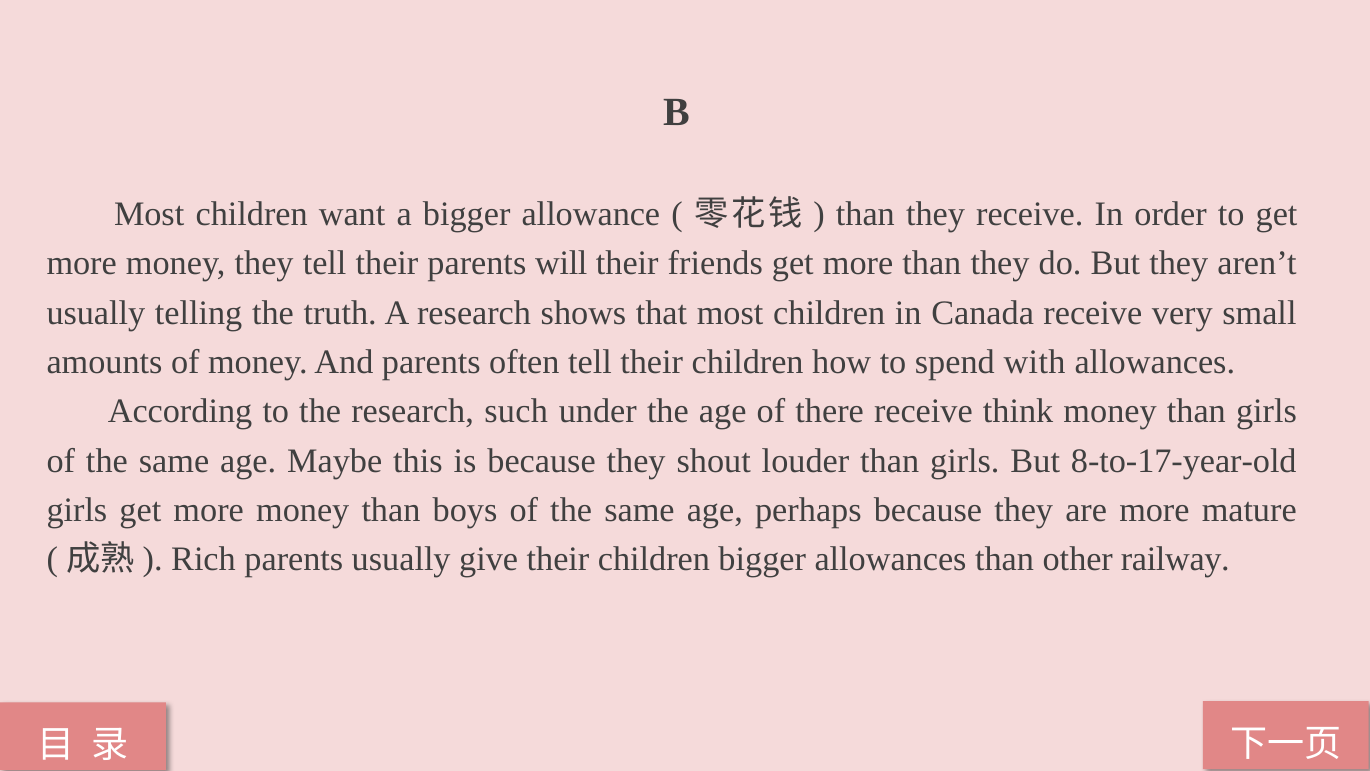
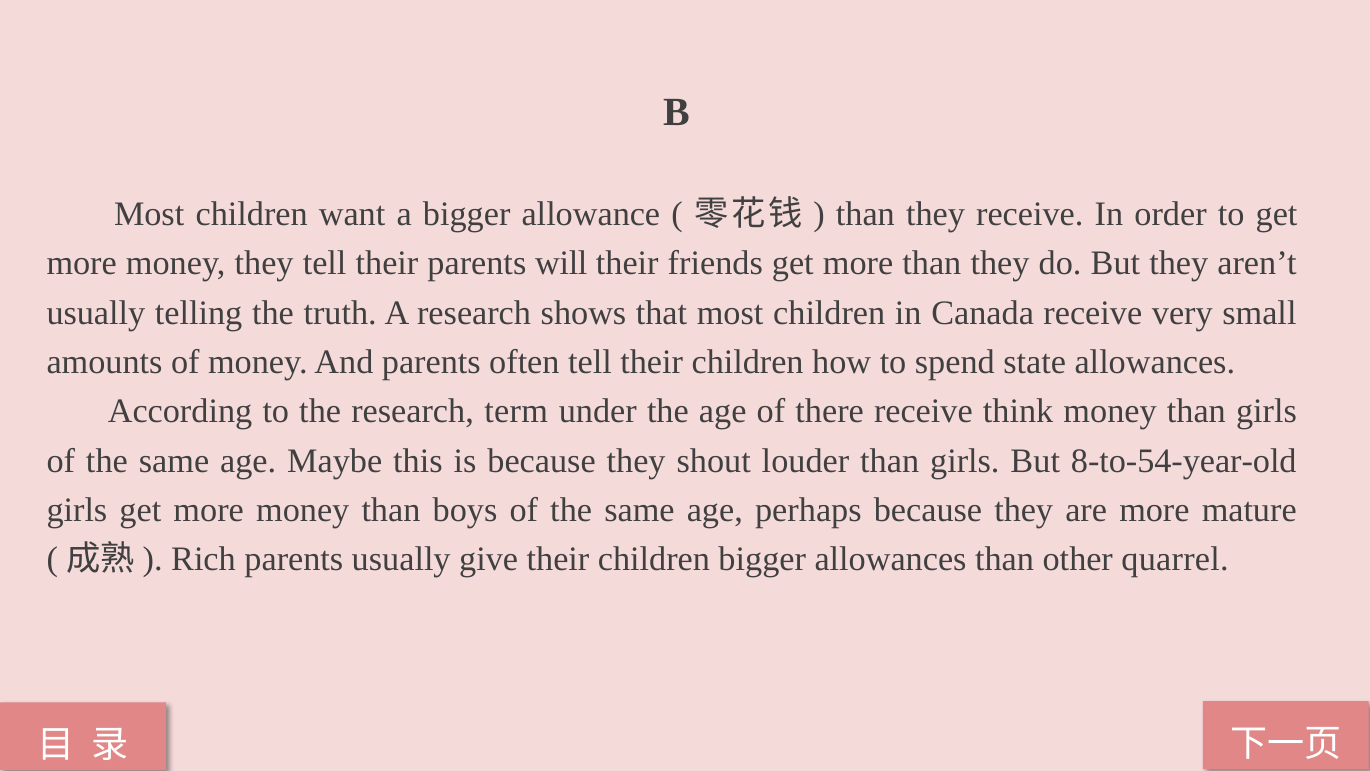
with: with -> state
such: such -> term
8-to-17-year-old: 8-to-17-year-old -> 8-to-54-year-old
railway: railway -> quarrel
